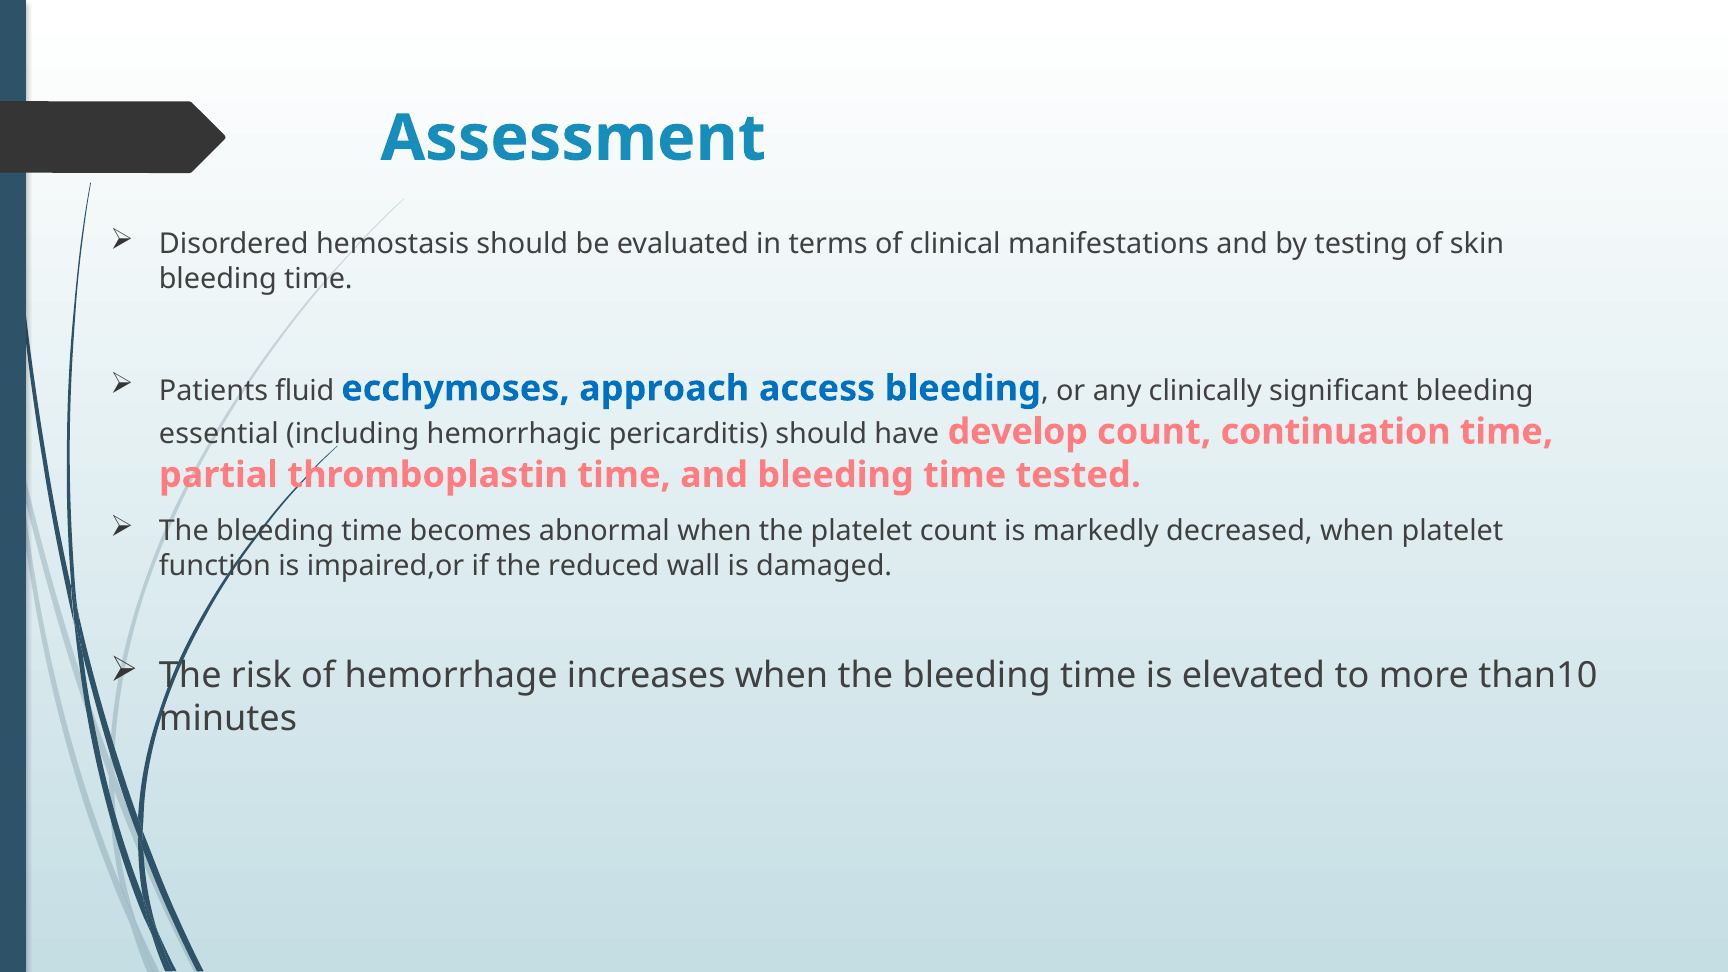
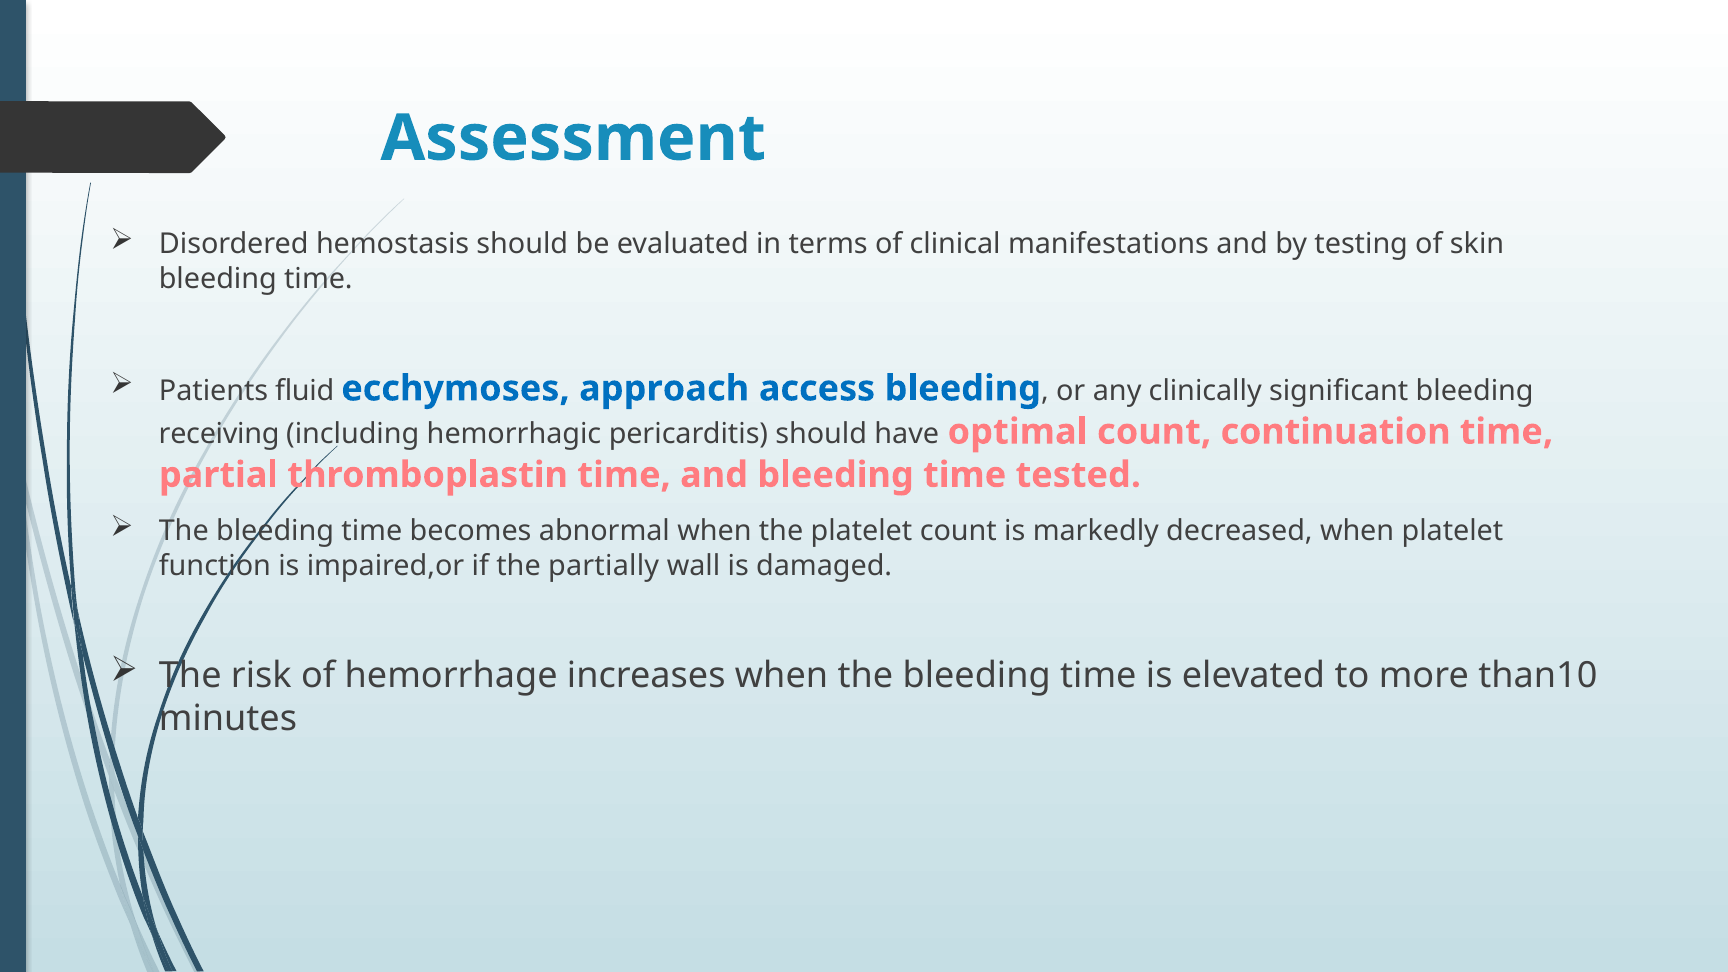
essential: essential -> receiving
develop: develop -> optimal
reduced: reduced -> partially
